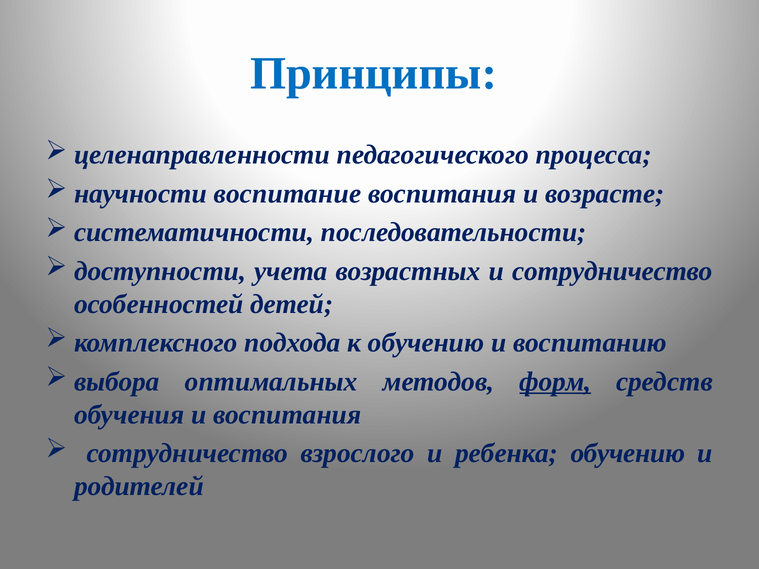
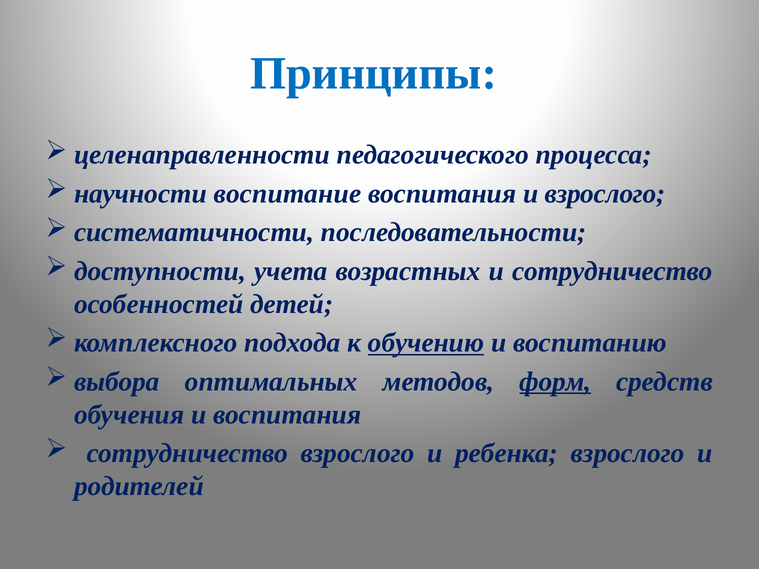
и возрасте: возрасте -> взрослого
обучению at (426, 343) underline: none -> present
ребенка обучению: обучению -> взрослого
